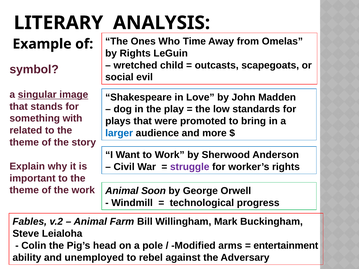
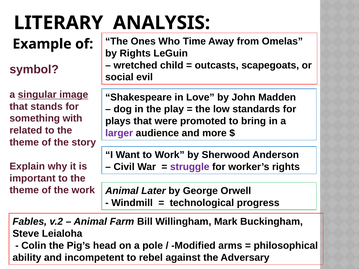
larger colour: blue -> purple
Soon: Soon -> Later
entertainment: entertainment -> philosophical
unemployed: unemployed -> incompetent
